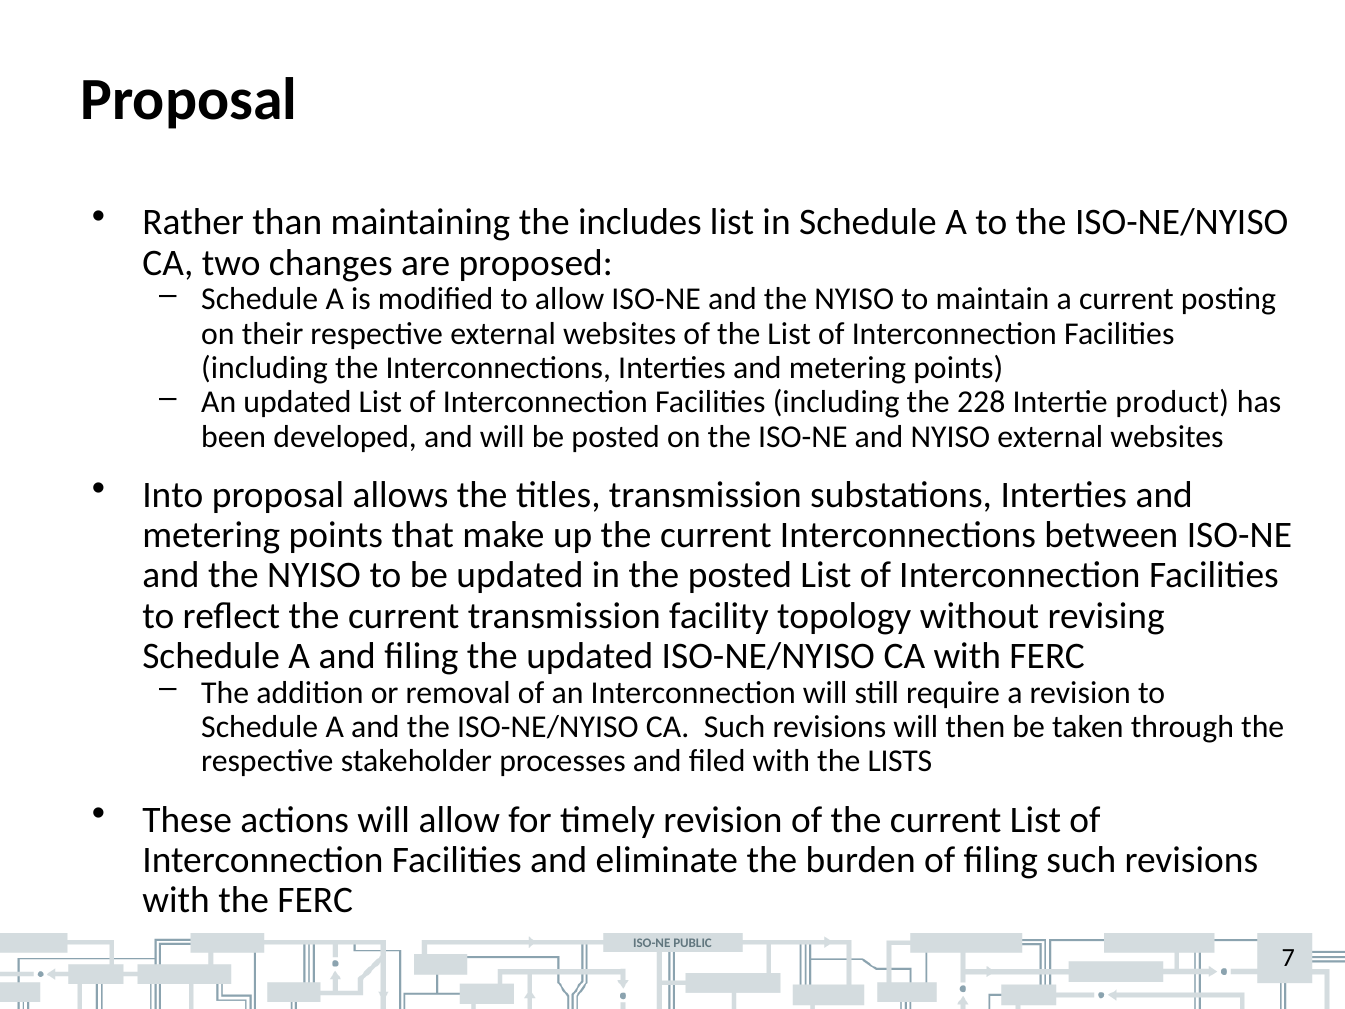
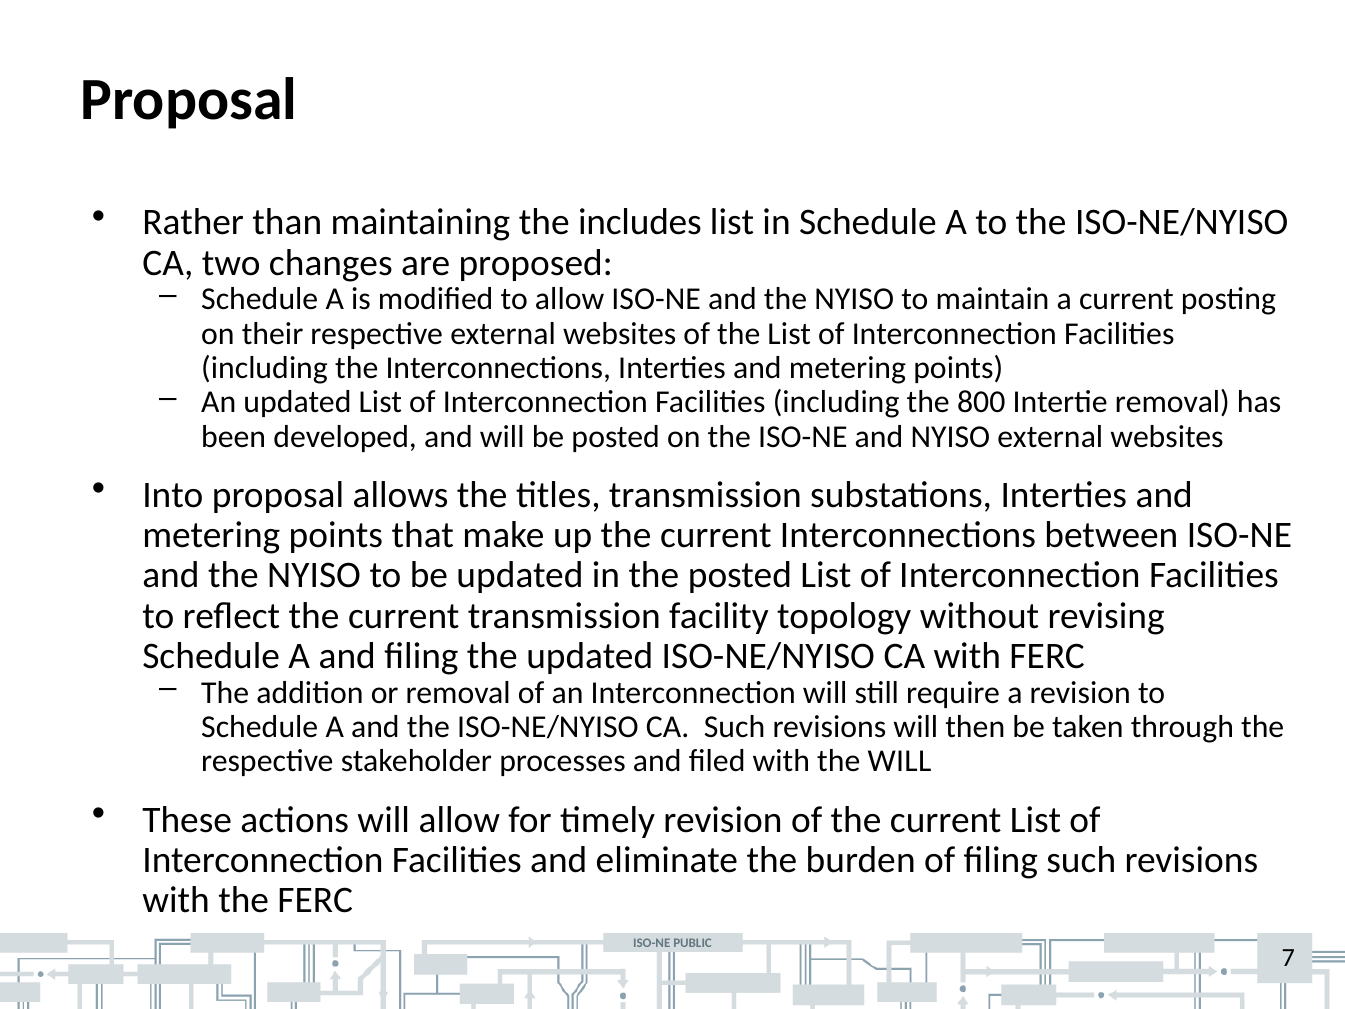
228: 228 -> 800
Intertie product: product -> removal
the LISTS: LISTS -> WILL
